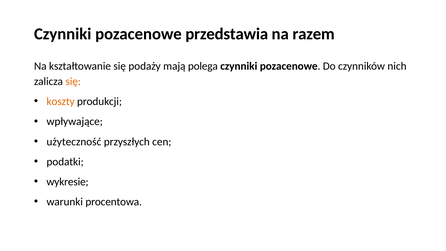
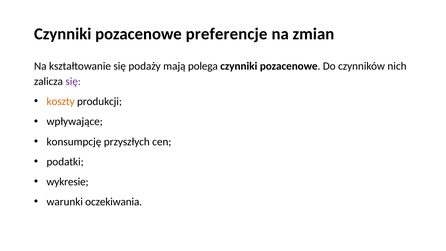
przedstawia: przedstawia -> preferencje
razem: razem -> zmian
się at (73, 82) colour: orange -> purple
użyteczność: użyteczność -> konsumpcję
procentowa: procentowa -> oczekiwania
